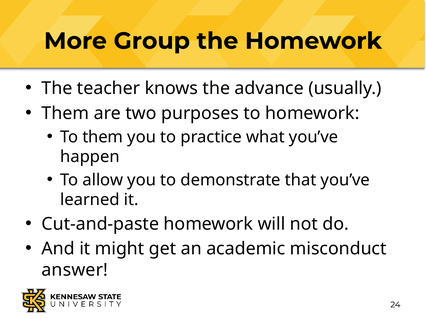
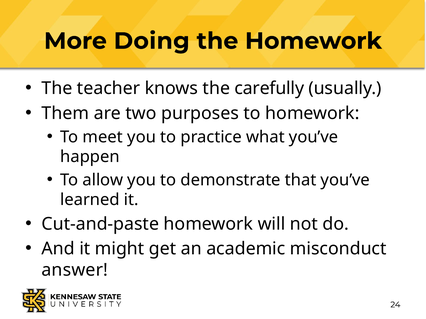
Group: Group -> Doing
advance: advance -> carefully
To them: them -> meet
